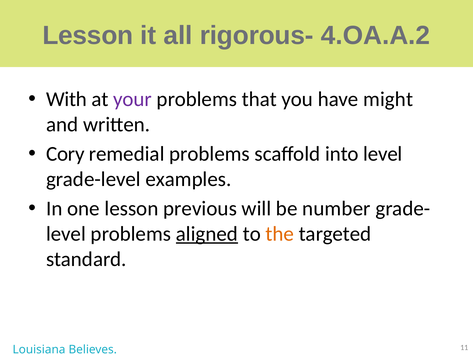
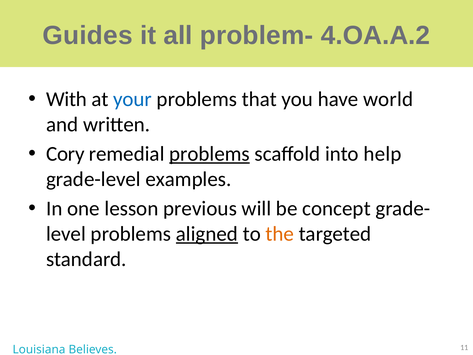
Lesson at (88, 35): Lesson -> Guides
rigorous-: rigorous- -> problem-
your colour: purple -> blue
might: might -> world
problems at (210, 154) underline: none -> present
into level: level -> help
number: number -> concept
